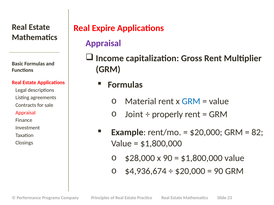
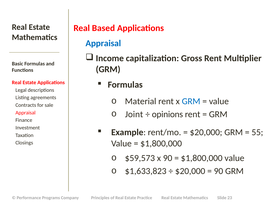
Expire: Expire -> Based
Appraisal at (103, 43) colour: purple -> blue
properly: properly -> opinions
82: 82 -> 55
$28,000: $28,000 -> $59,573
$4,936,674: $4,936,674 -> $1,633,823
